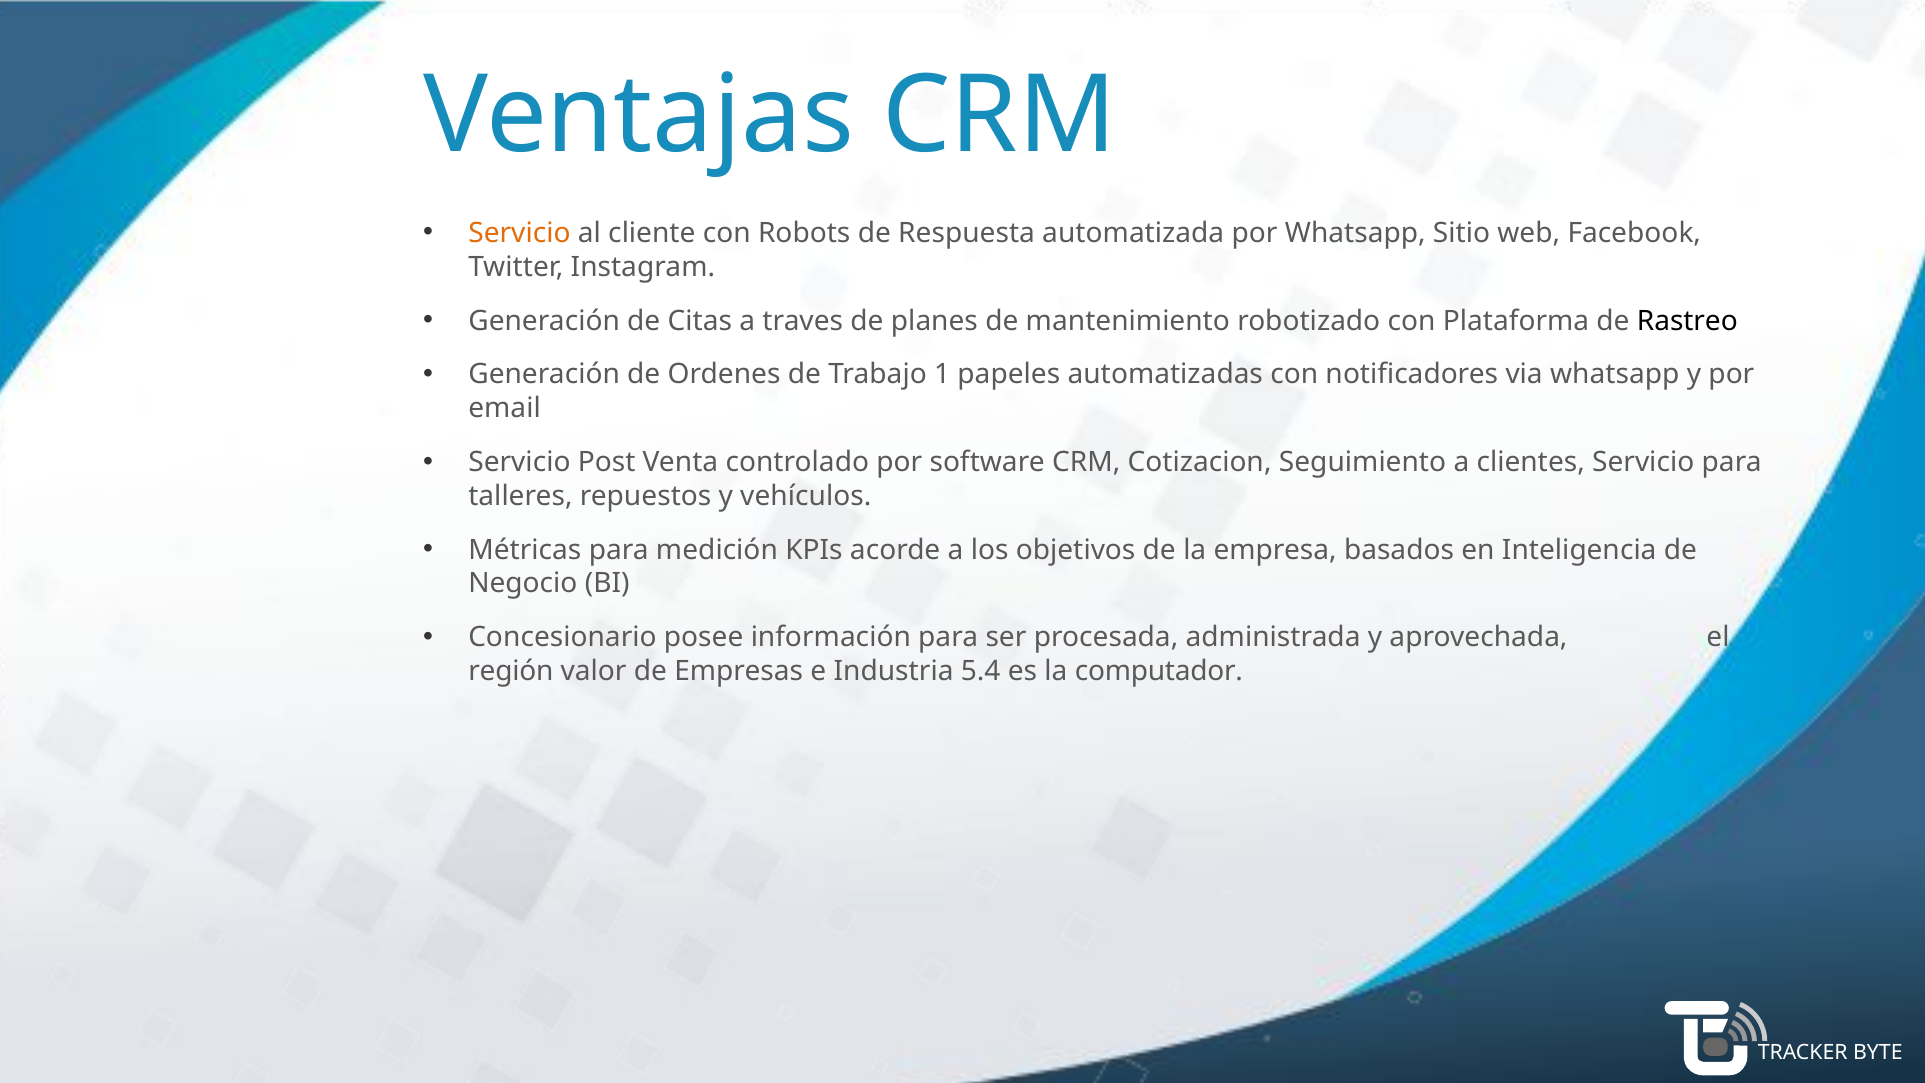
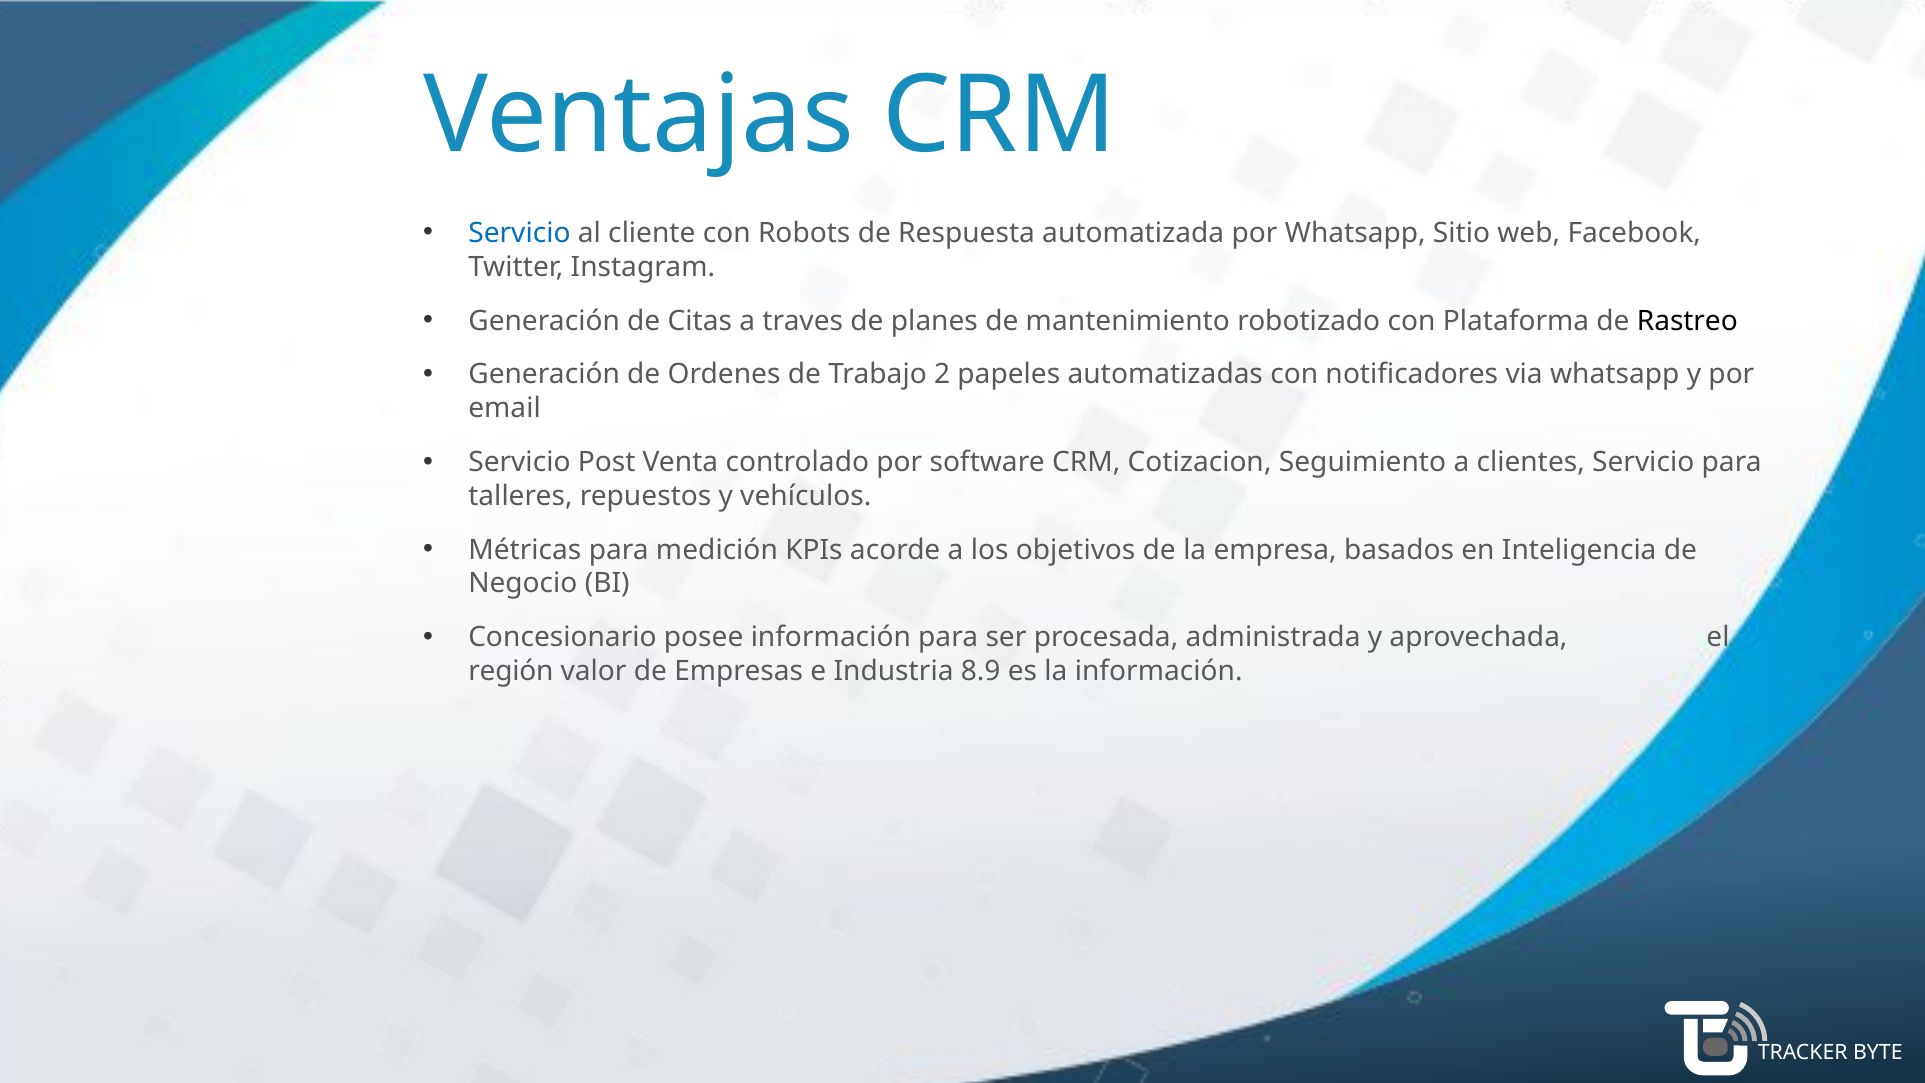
Servicio at (519, 233) colour: orange -> blue
1: 1 -> 2
5.4: 5.4 -> 8.9
la computador: computador -> información
